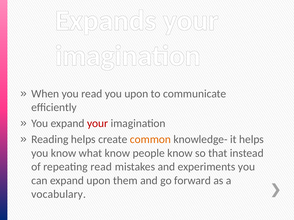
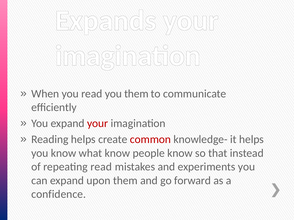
you upon: upon -> them
common colour: orange -> red
vocabulary: vocabulary -> confidence
